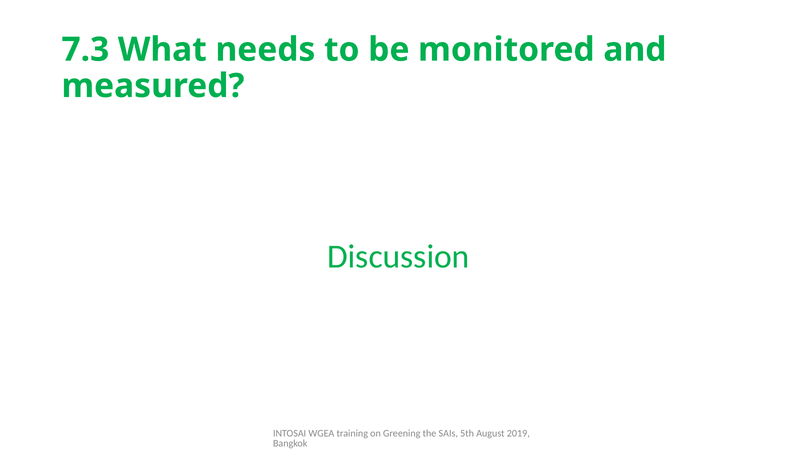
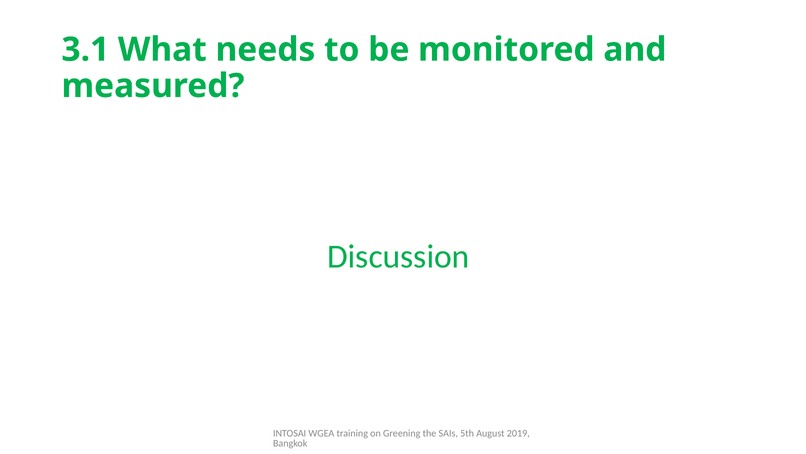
7.3: 7.3 -> 3.1
